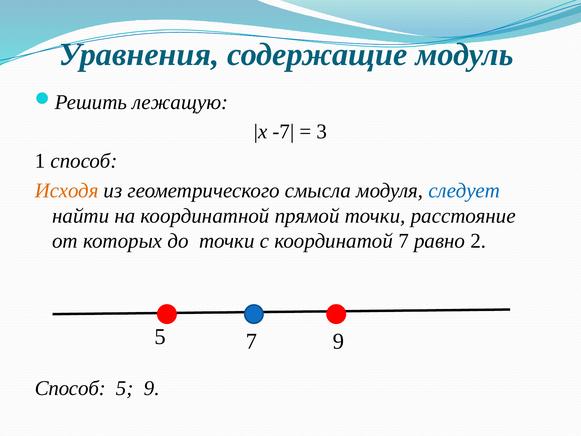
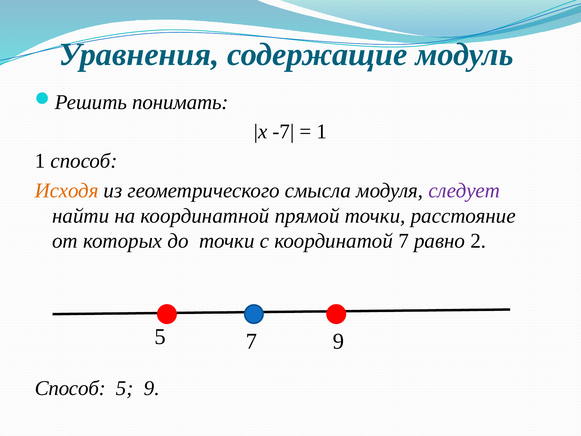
лежащую: лежащую -> понимать
3 at (322, 132): 3 -> 1
следует colour: blue -> purple
